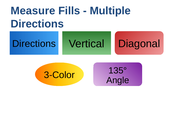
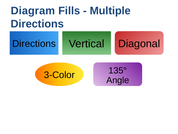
Measure: Measure -> Diagram
